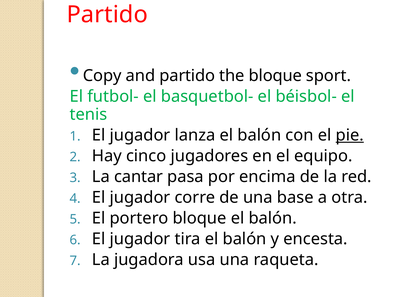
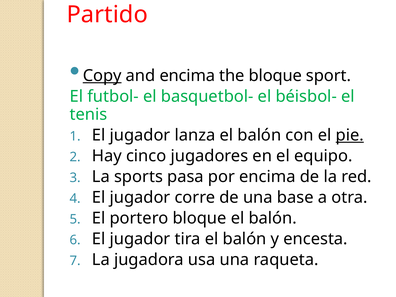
Copy underline: none -> present
and partido: partido -> encima
cantar: cantar -> sports
